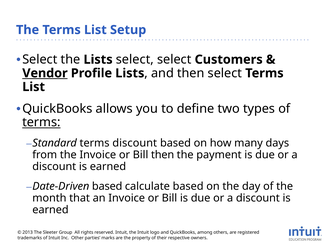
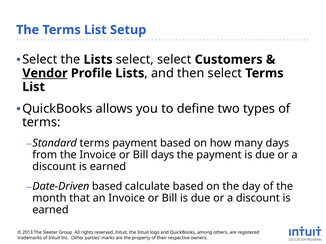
terms at (41, 123) underline: present -> none
terms discount: discount -> payment
Bill then: then -> days
